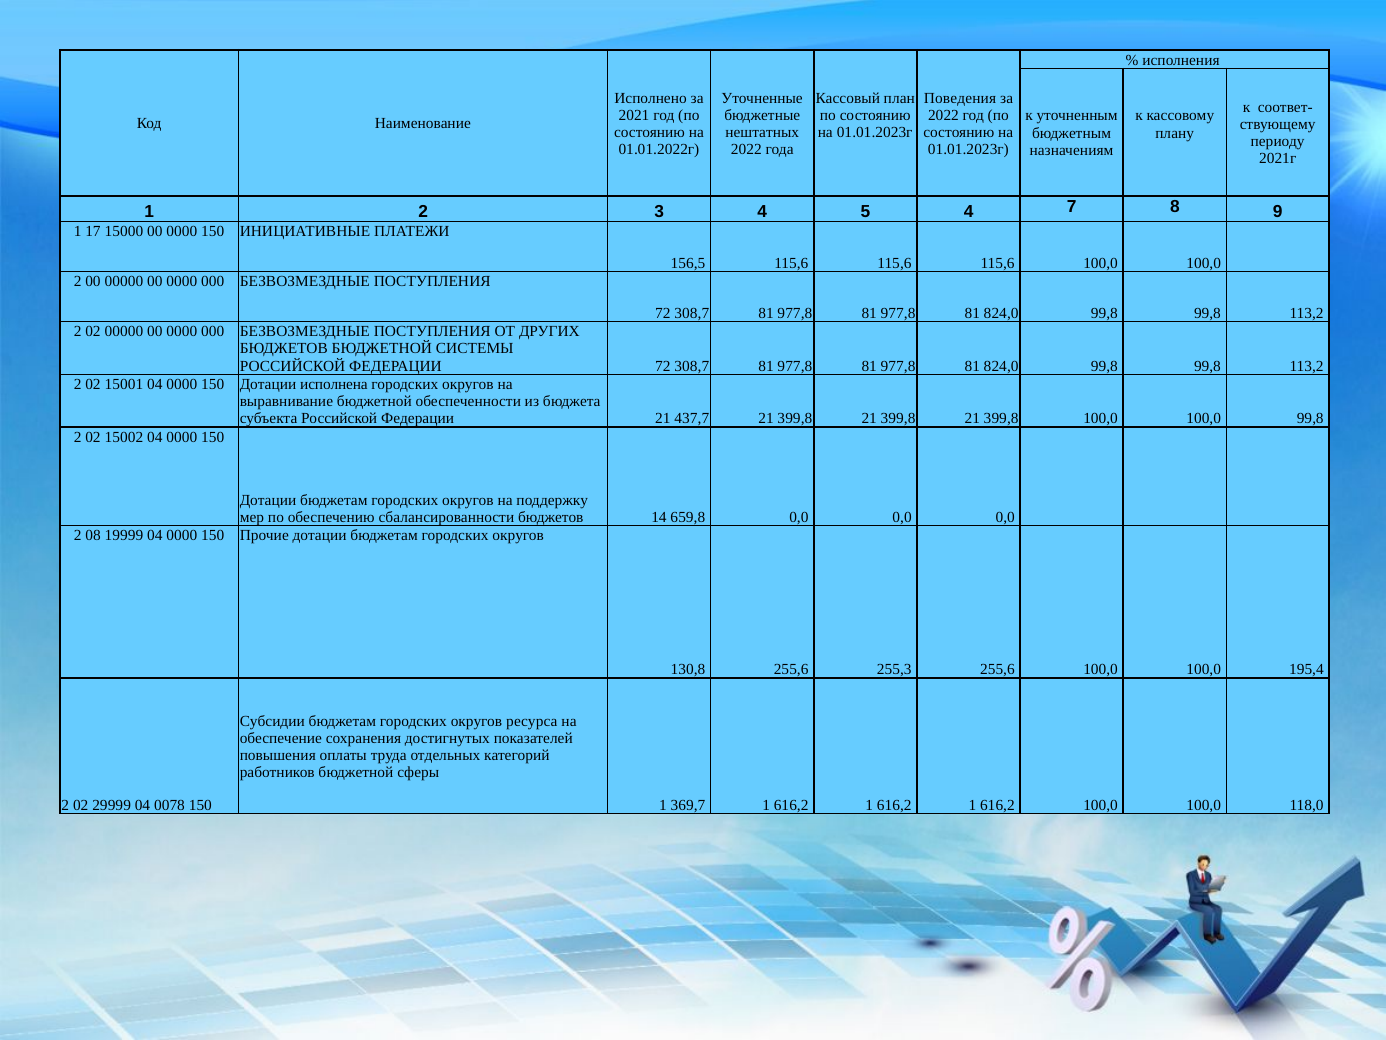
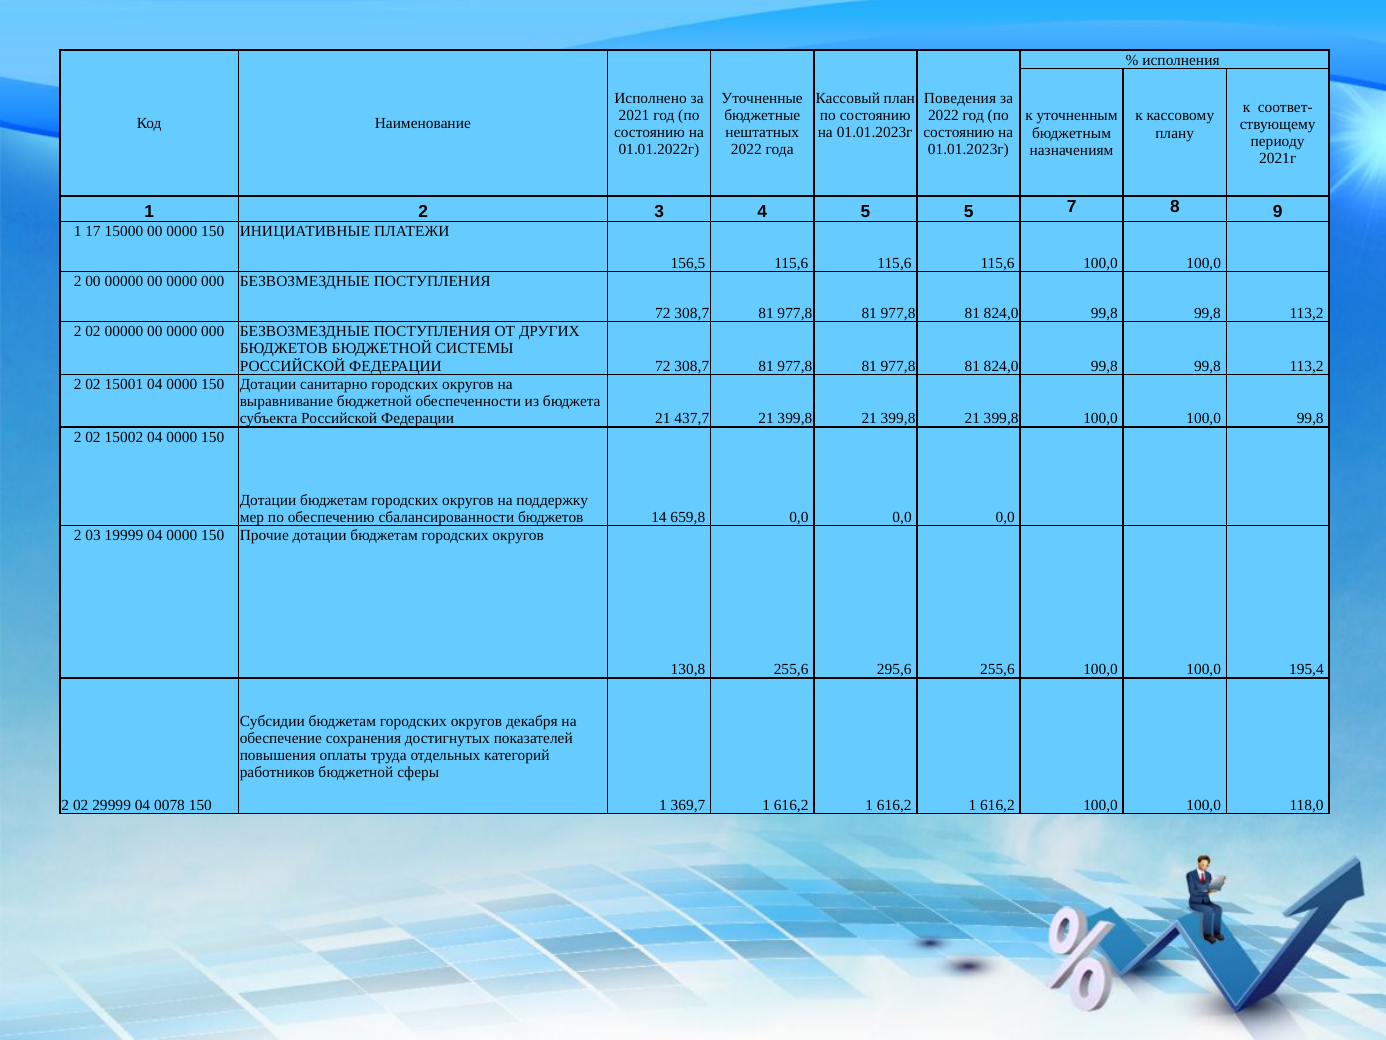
5 4: 4 -> 5
исполнена: исполнена -> санитарно
08: 08 -> 03
255,3: 255,3 -> 295,6
ресурса: ресурса -> декабря
